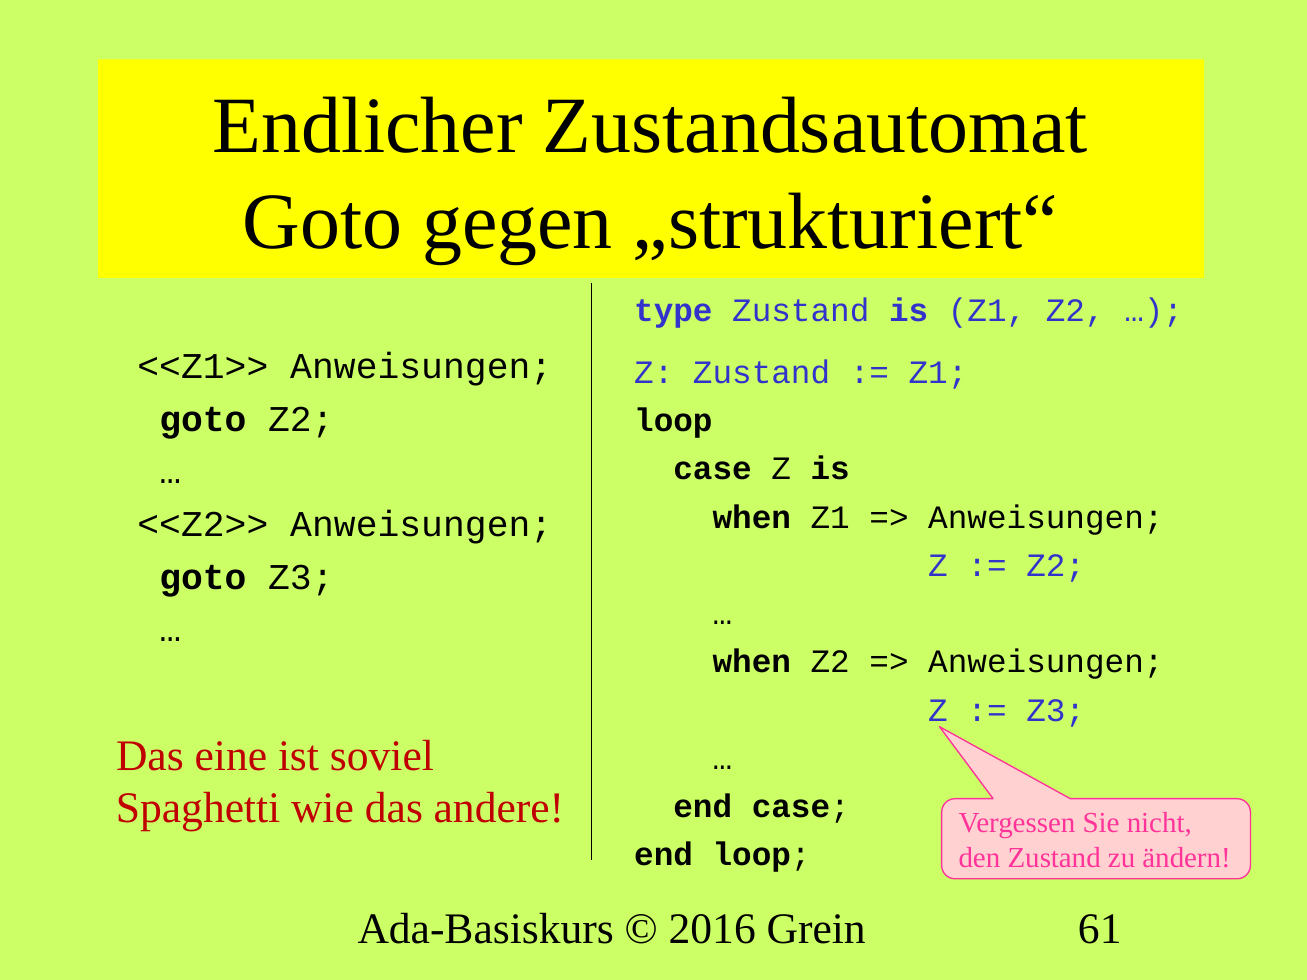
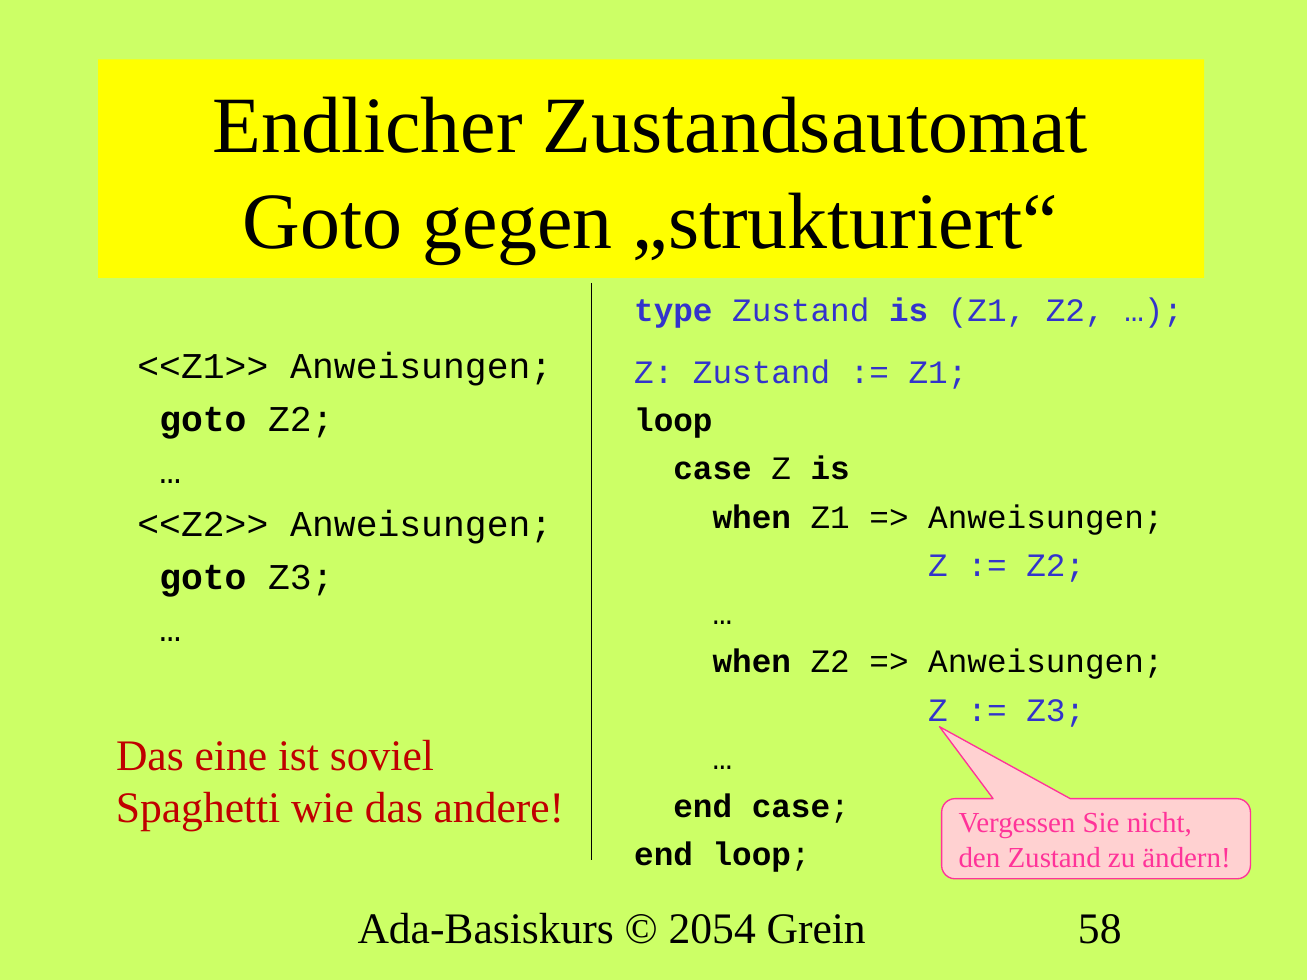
2016: 2016 -> 2054
61: 61 -> 58
